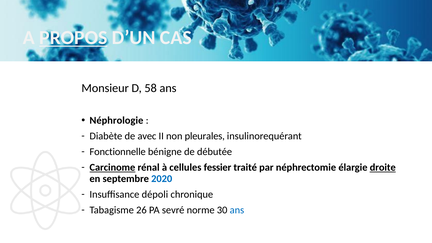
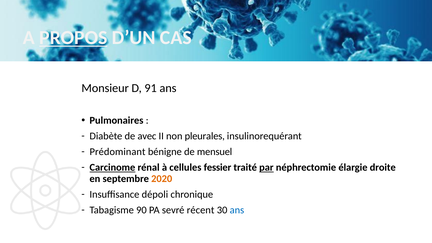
58: 58 -> 91
Néphrologie: Néphrologie -> Pulmonaires
Fonctionnelle: Fonctionnelle -> Prédominant
débutée: débutée -> mensuel
par underline: none -> present
droite underline: present -> none
2020 colour: blue -> orange
26: 26 -> 90
norme: norme -> récent
